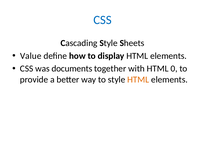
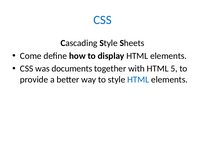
Value: Value -> Come
0: 0 -> 5
HTML at (138, 79) colour: orange -> blue
